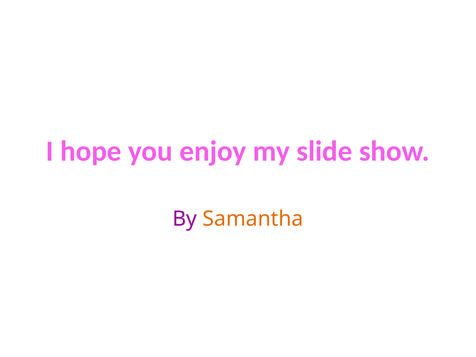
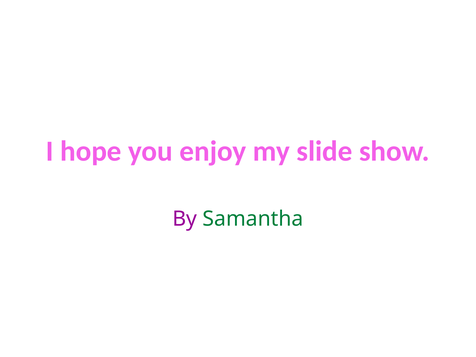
Samantha colour: orange -> green
